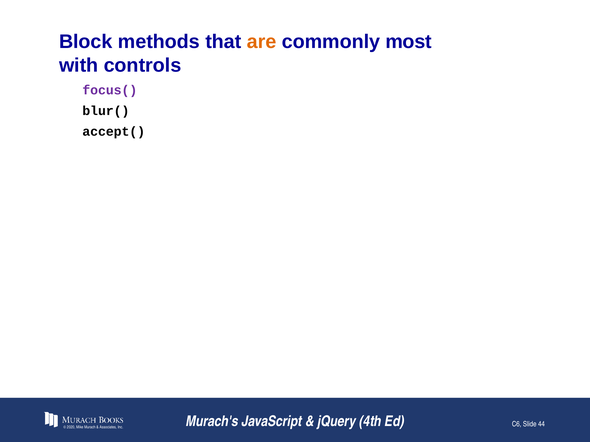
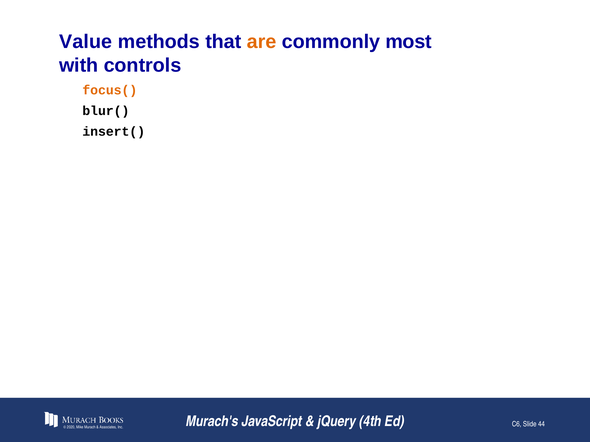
Block: Block -> Value
focus( colour: purple -> orange
accept(: accept( -> insert(
